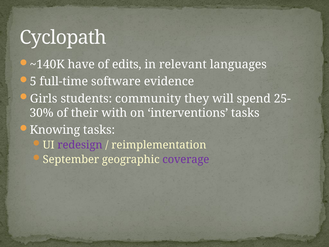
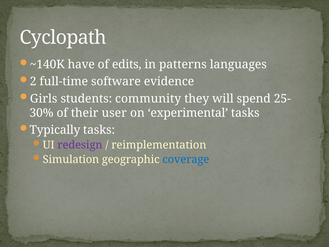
relevant: relevant -> patterns
5: 5 -> 2
with: with -> user
interventions: interventions -> experimental
Knowing: Knowing -> Typically
September: September -> Simulation
coverage colour: purple -> blue
